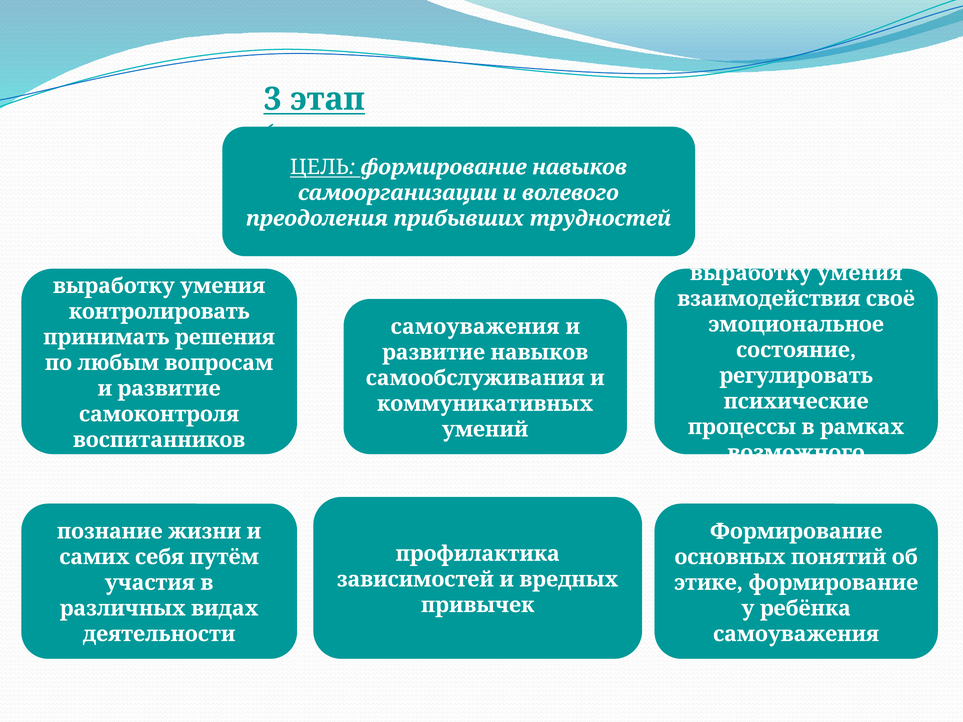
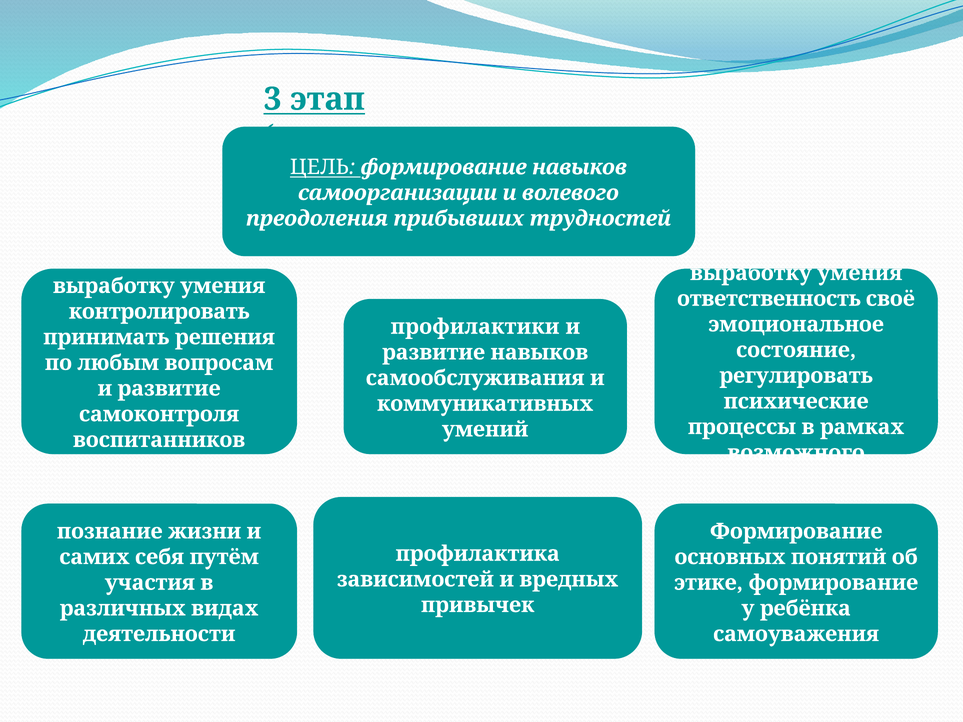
взаимодействия: взаимодействия -> ответственность
самоуважения at (475, 327): самоуважения -> профилактики
